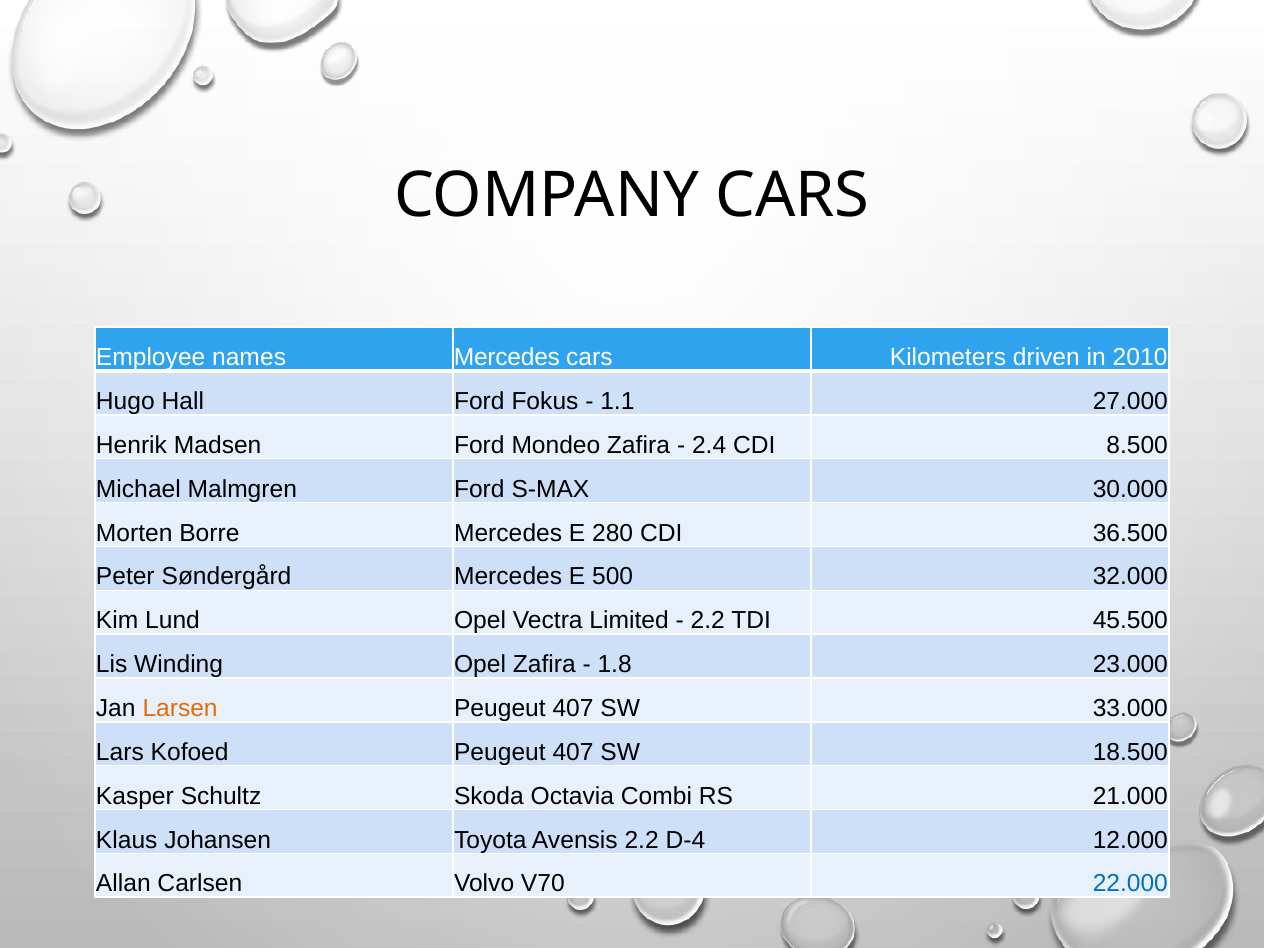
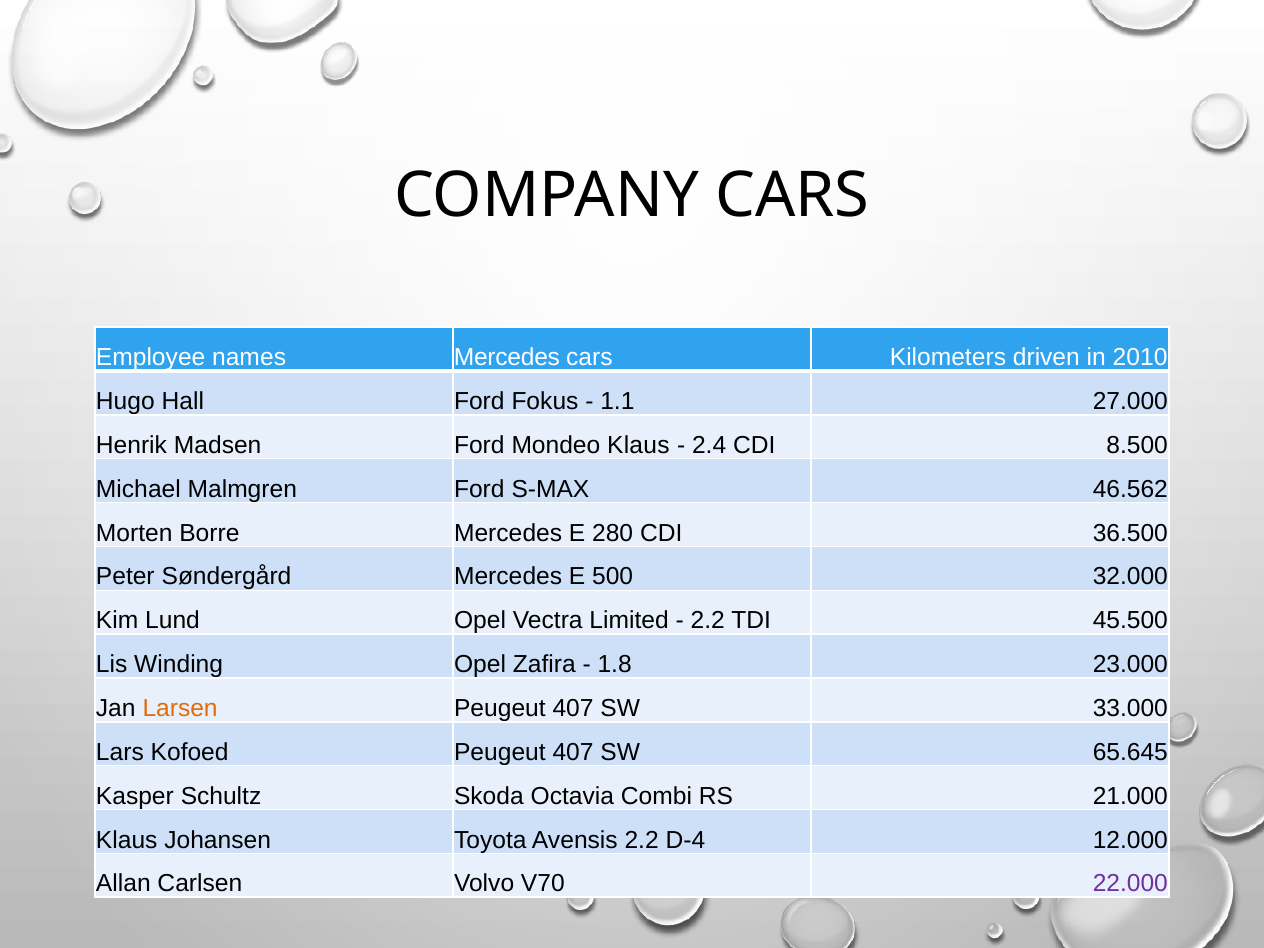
Mondeo Zafira: Zafira -> Klaus
30.000: 30.000 -> 46.562
18.500: 18.500 -> 65.645
22.000 colour: blue -> purple
